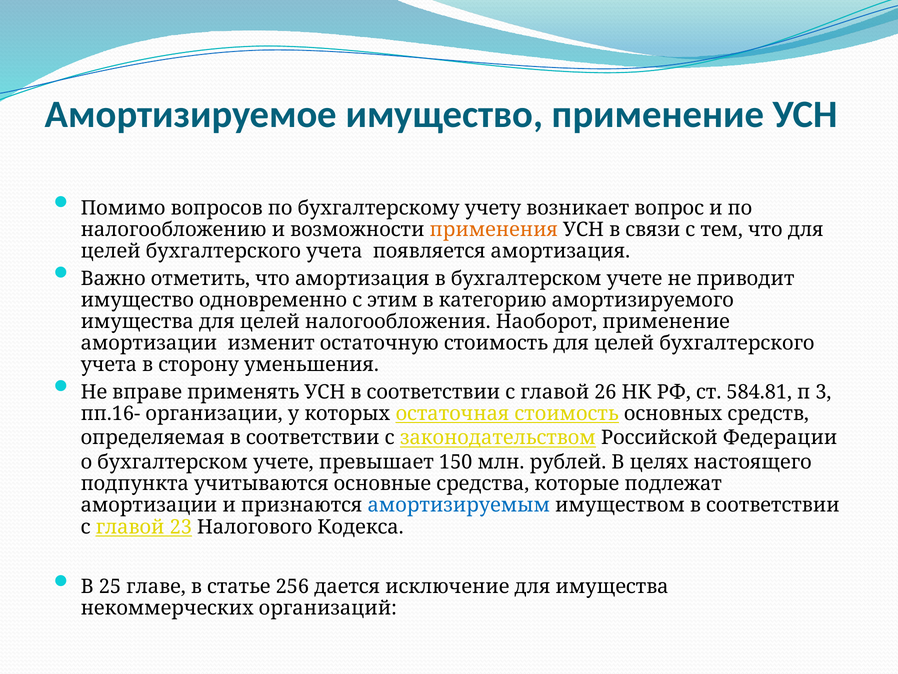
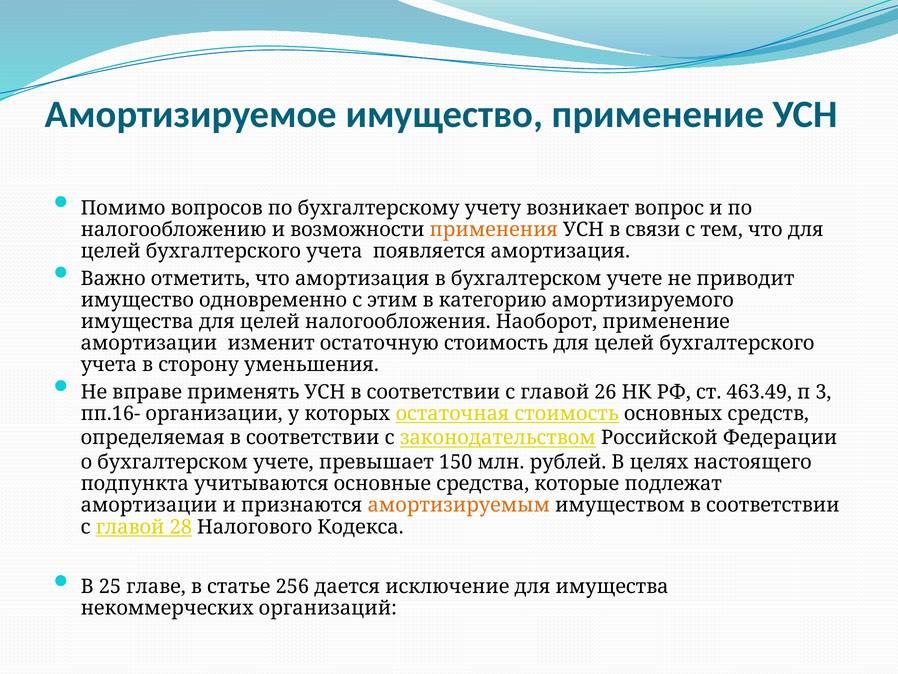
584.81: 584.81 -> 463.49
амортизируемым colour: blue -> orange
23: 23 -> 28
